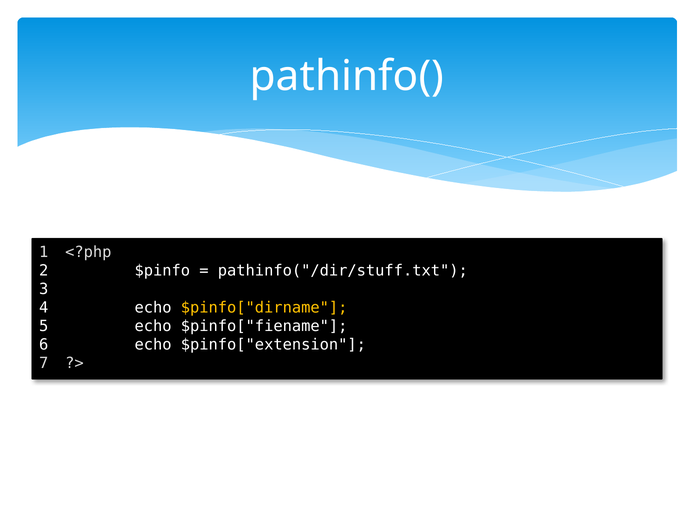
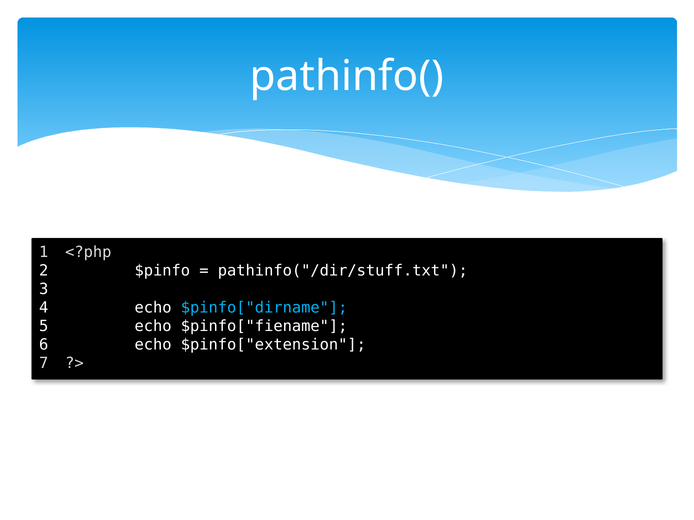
$pinfo["dirname colour: yellow -> light blue
